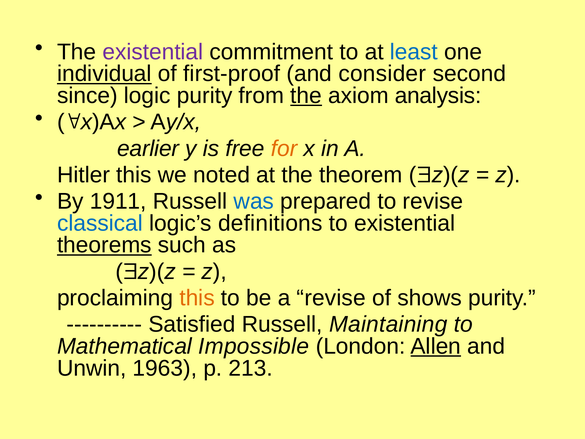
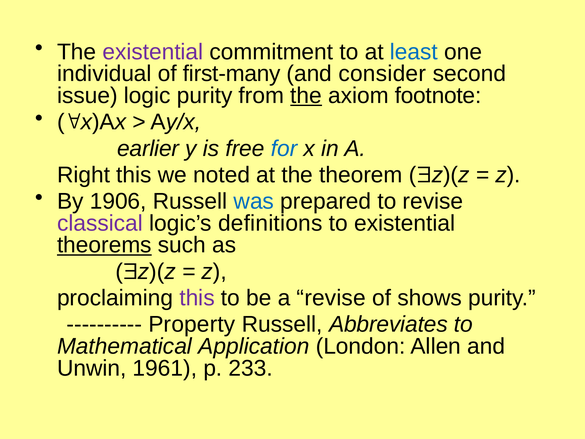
individual underline: present -> none
first-proof: first-proof -> first-many
since: since -> issue
analysis: analysis -> footnote
for colour: orange -> blue
Hitler: Hitler -> Right
1911: 1911 -> 1906
classical colour: blue -> purple
this at (197, 298) colour: orange -> purple
Satisfied: Satisfied -> Property
Maintaining: Maintaining -> Abbreviates
Impossible: Impossible -> Application
Allen underline: present -> none
1963: 1963 -> 1961
213: 213 -> 233
